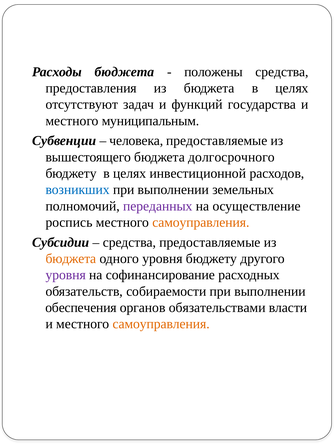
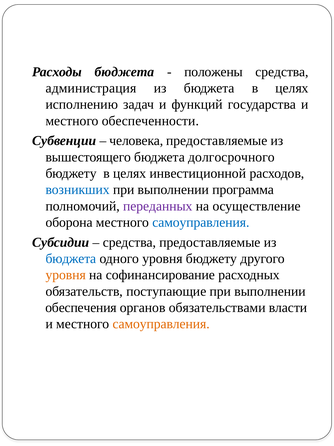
предоставления: предоставления -> администрация
отсутствуют: отсутствуют -> исполнению
муниципальным: муниципальным -> обеспеченности
земельных: земельных -> программа
роспись: роспись -> оборона
самоуправления at (201, 222) colour: orange -> blue
бюджета at (71, 258) colour: orange -> blue
уровня at (66, 275) colour: purple -> orange
собираемости: собираемости -> поступающие
